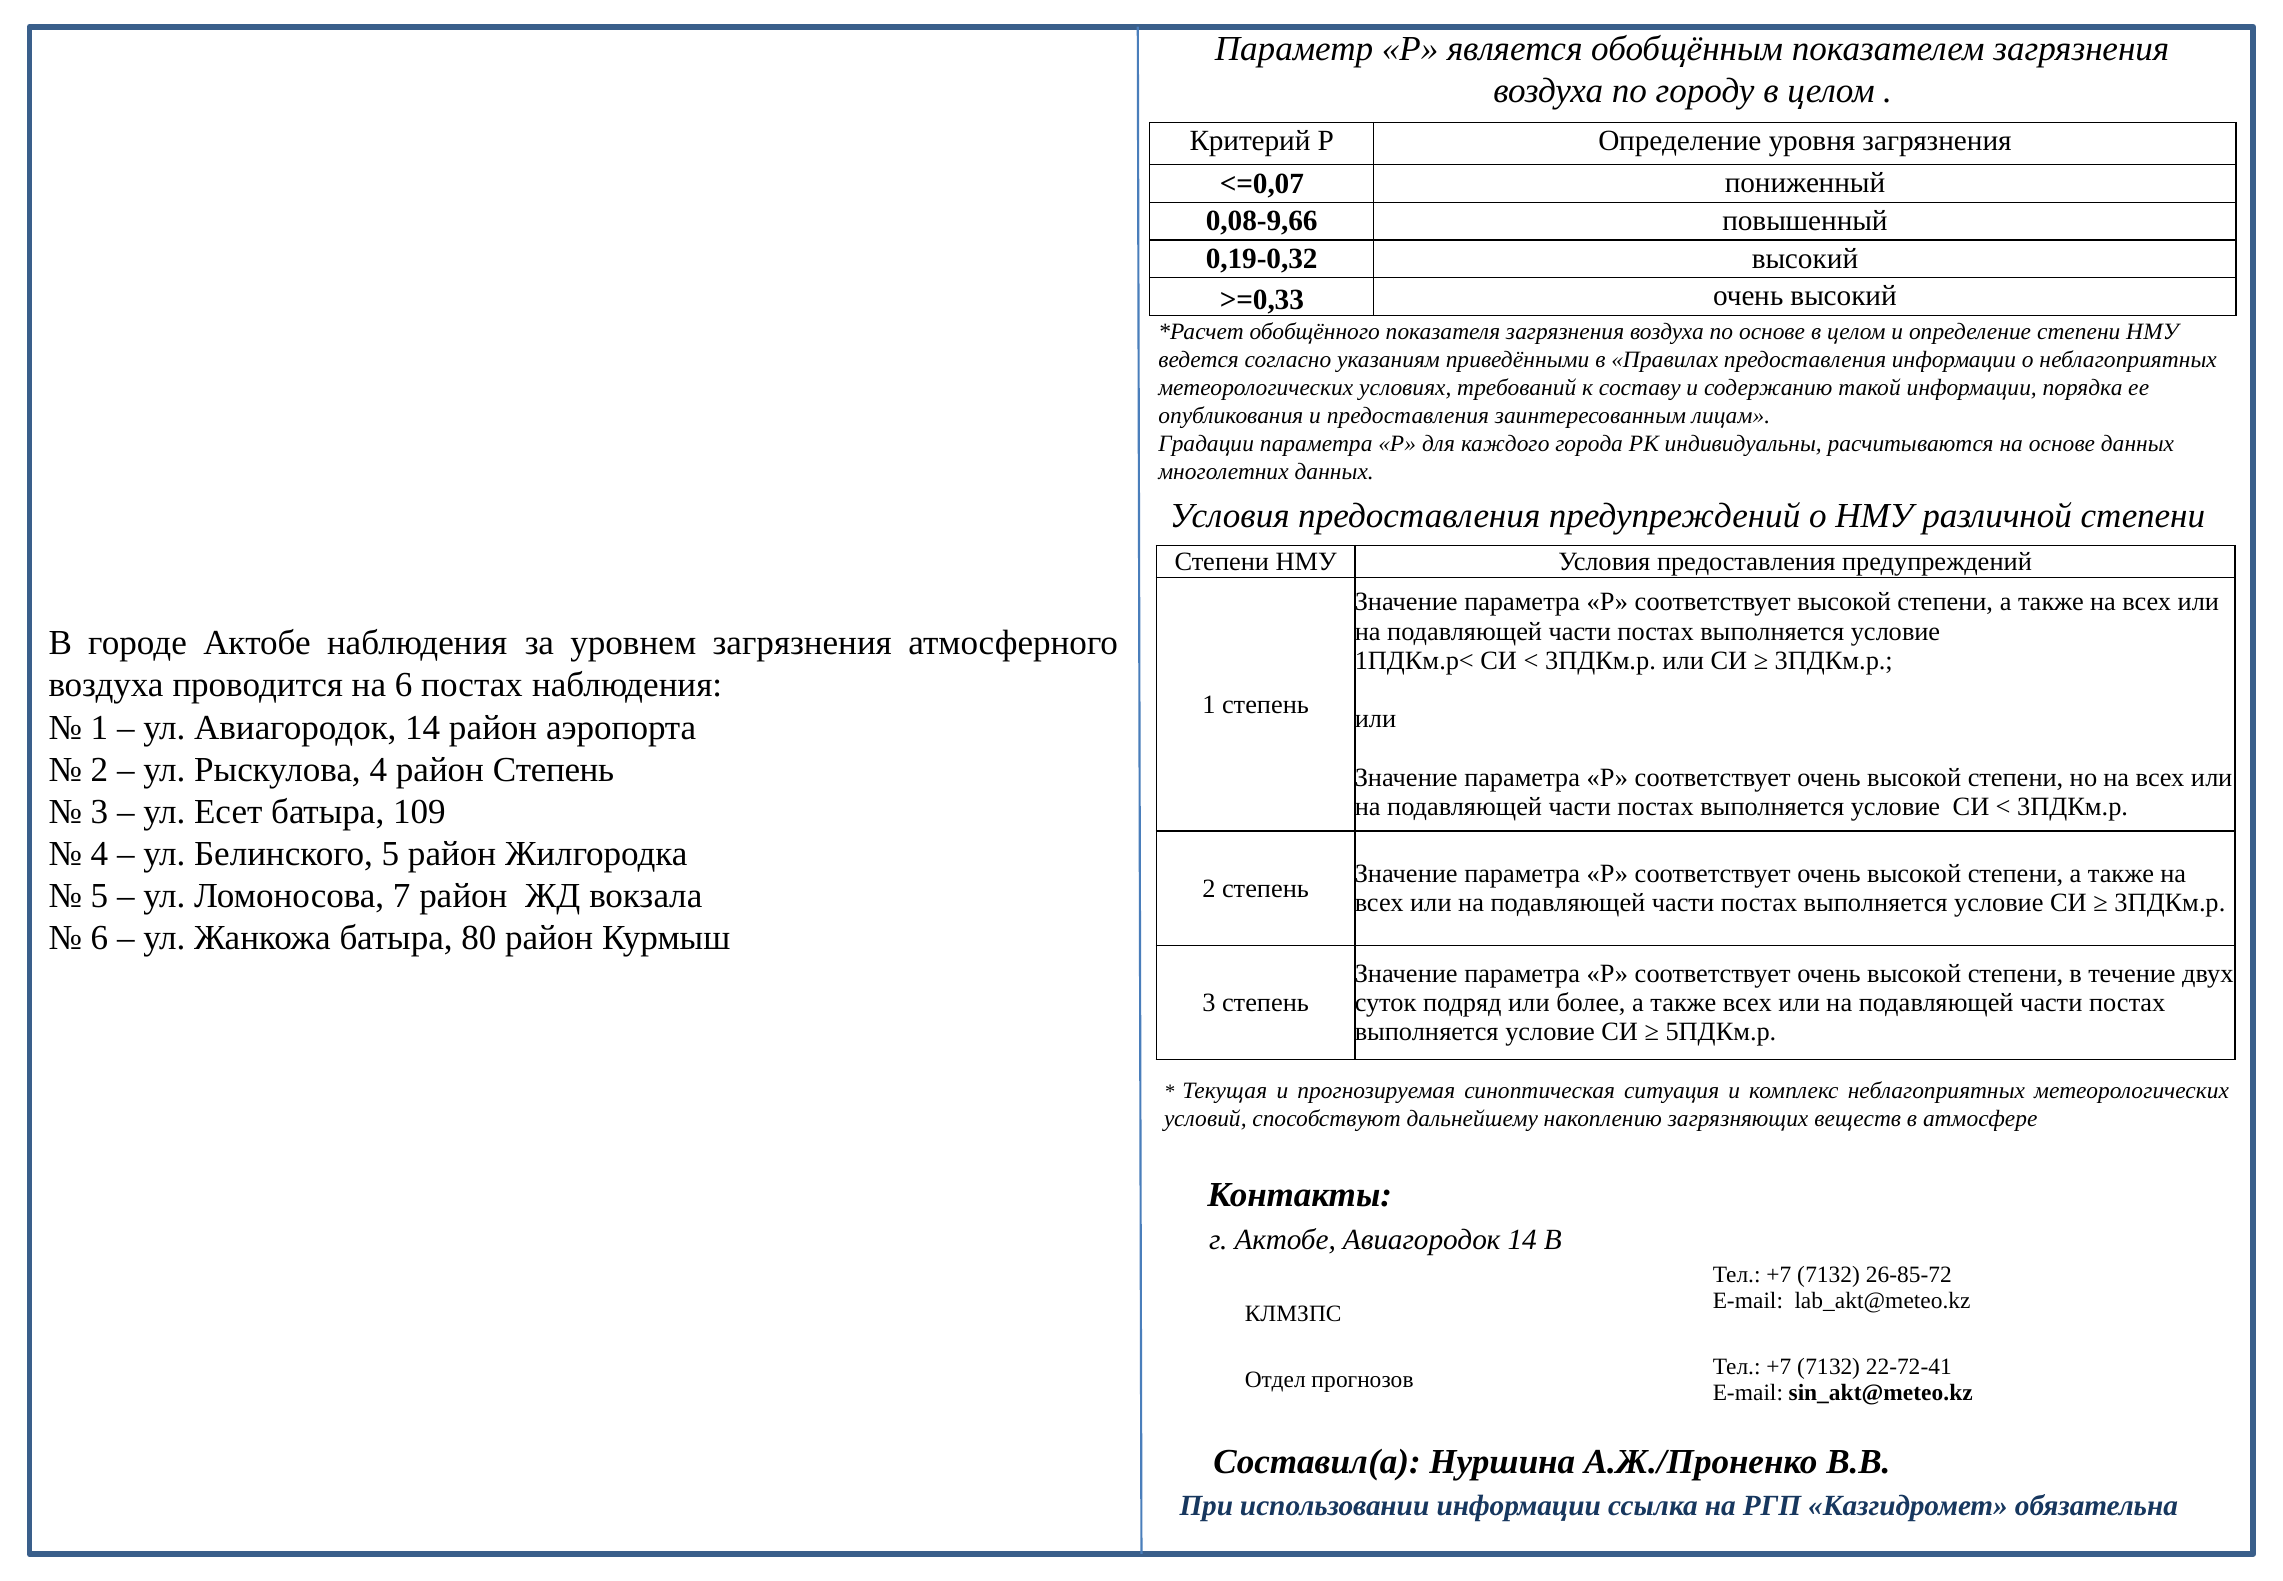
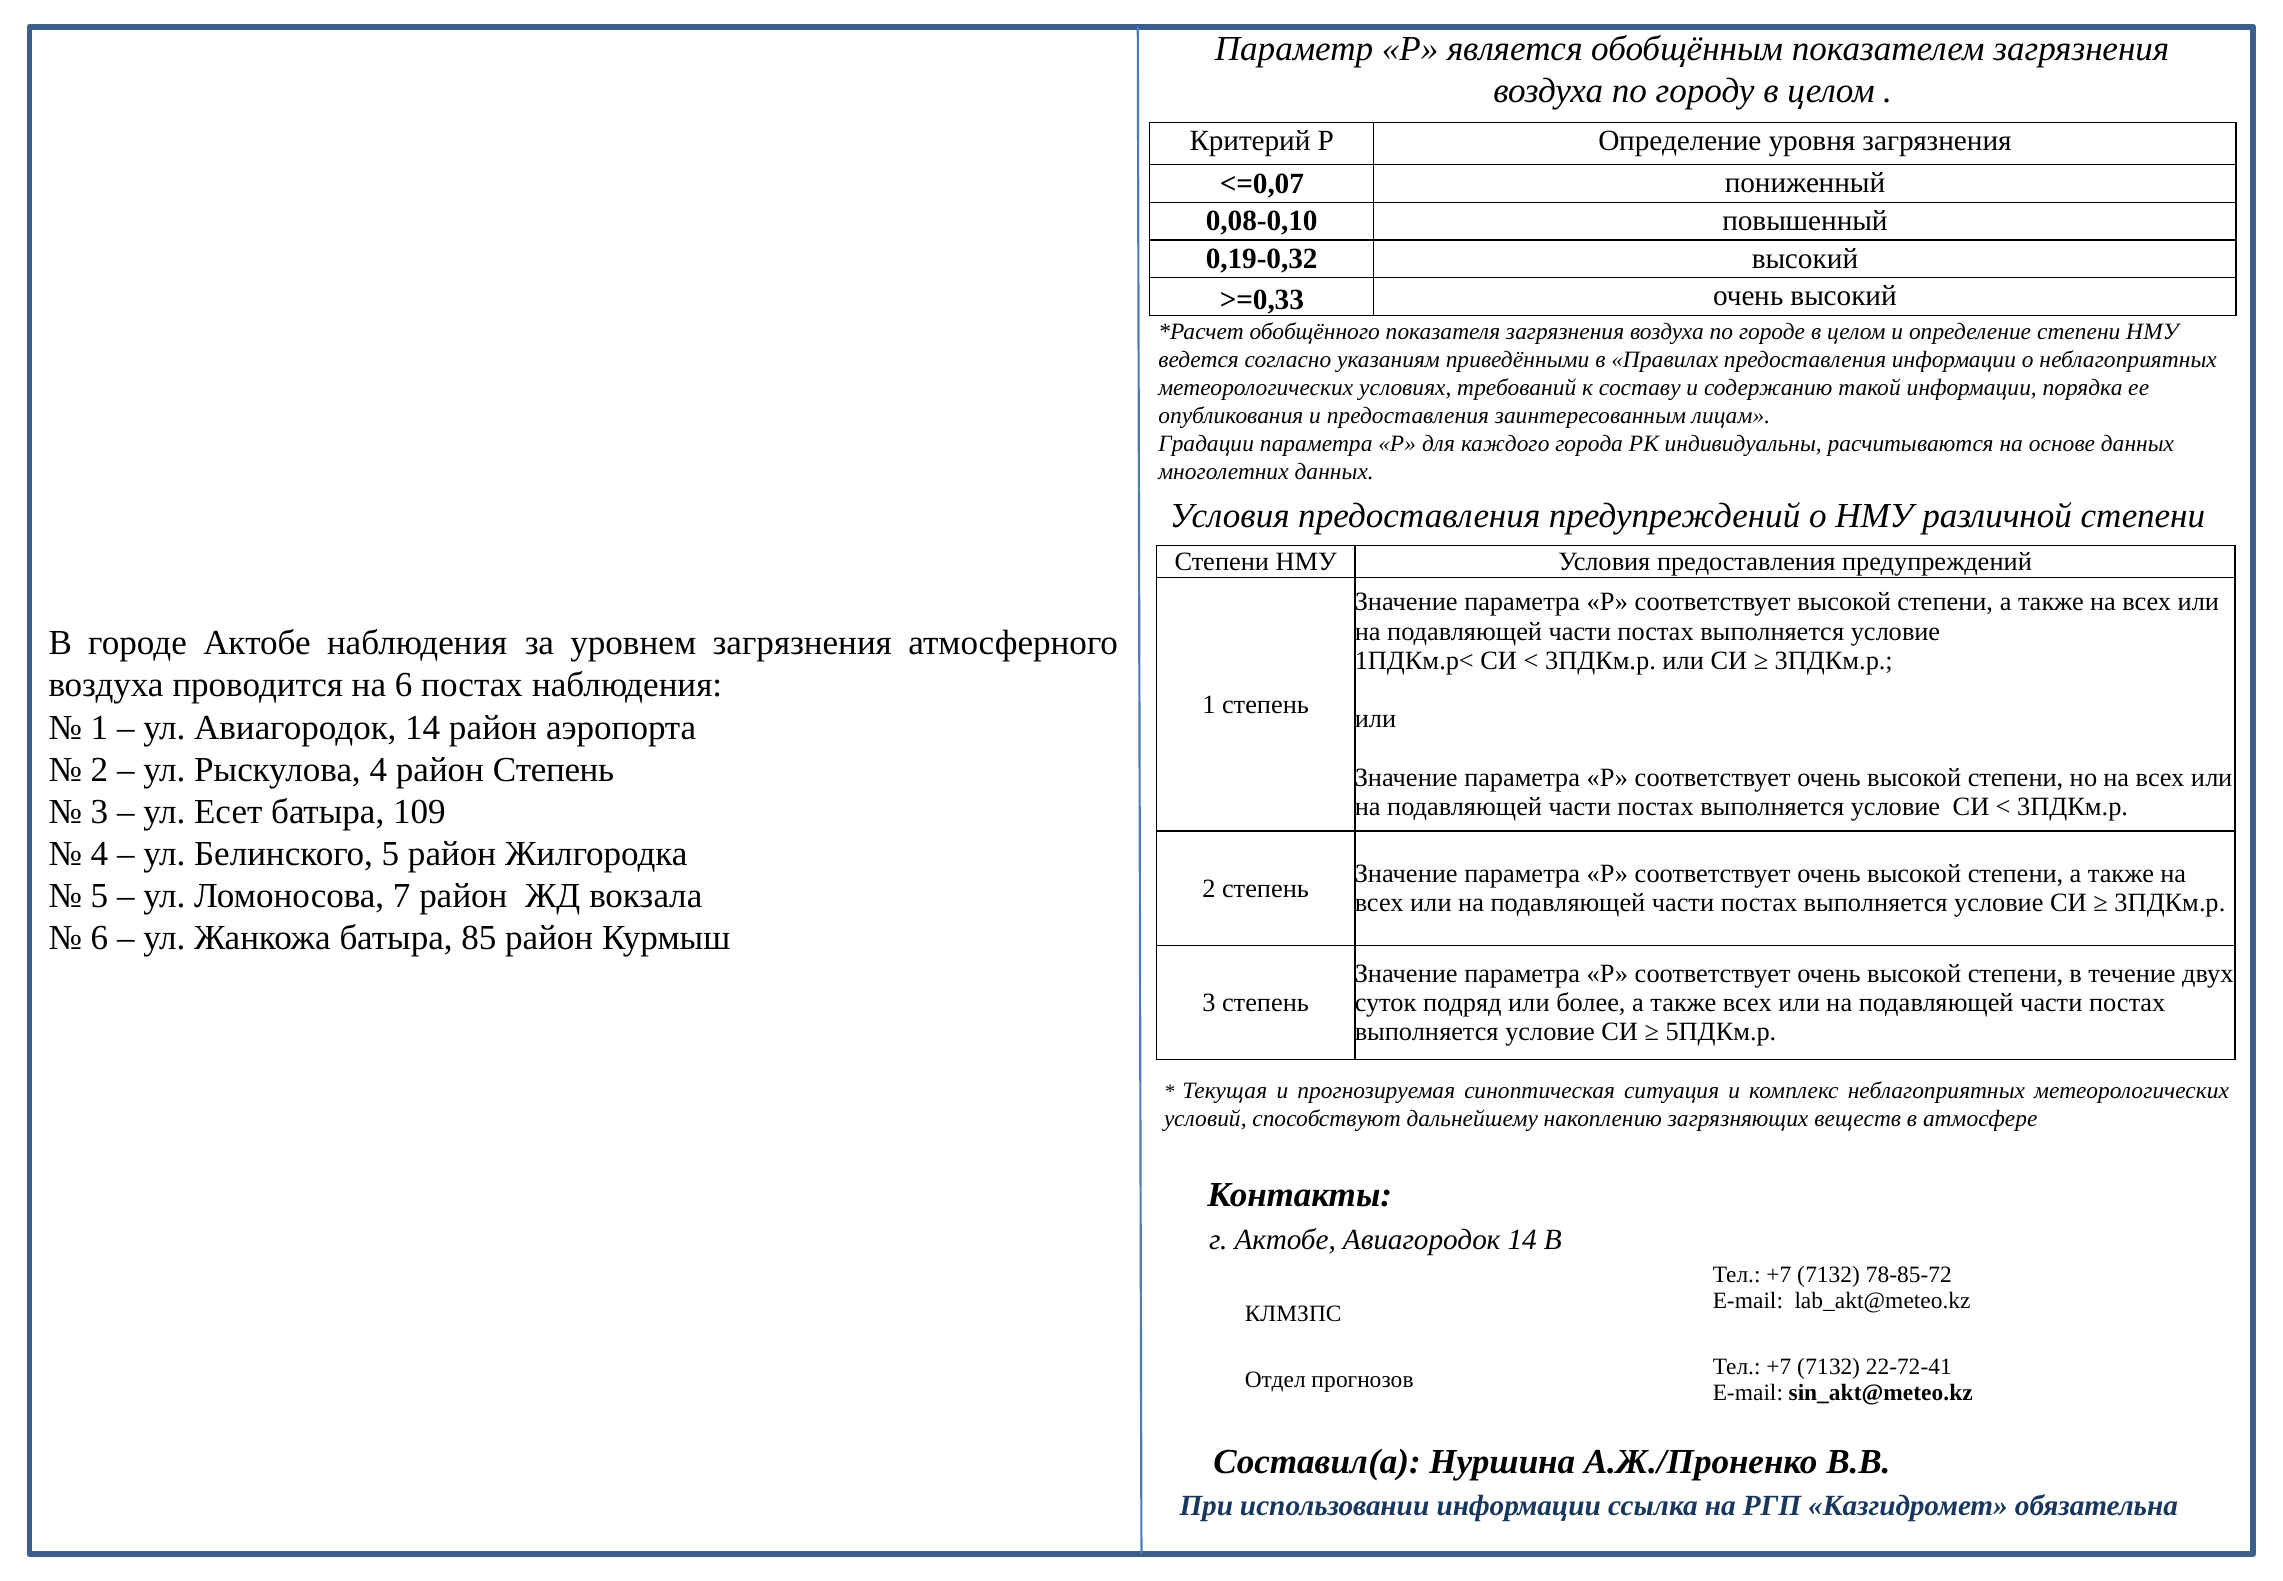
0,08-9,66: 0,08-9,66 -> 0,08-0,10
по основе: основе -> городе
80: 80 -> 85
26-85-72: 26-85-72 -> 78-85-72
